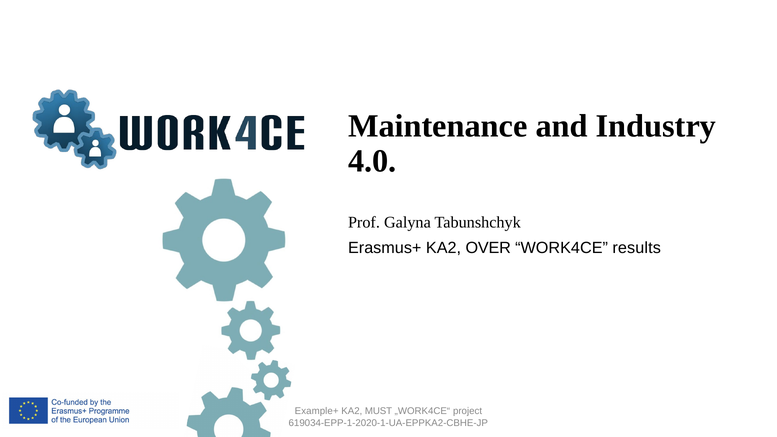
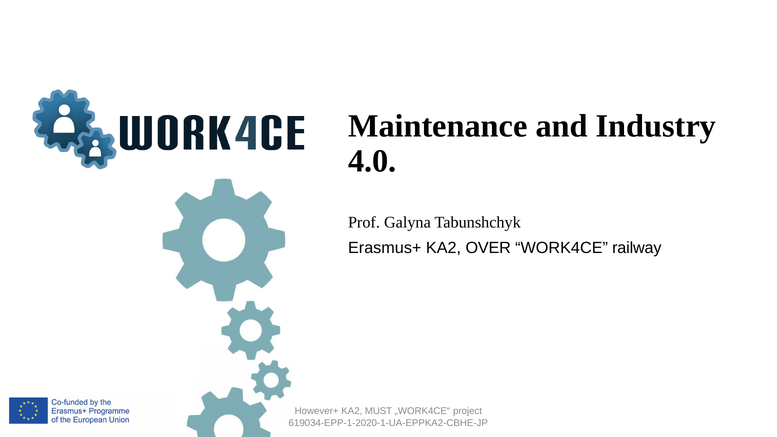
results: results -> railway
Example+: Example+ -> However+
